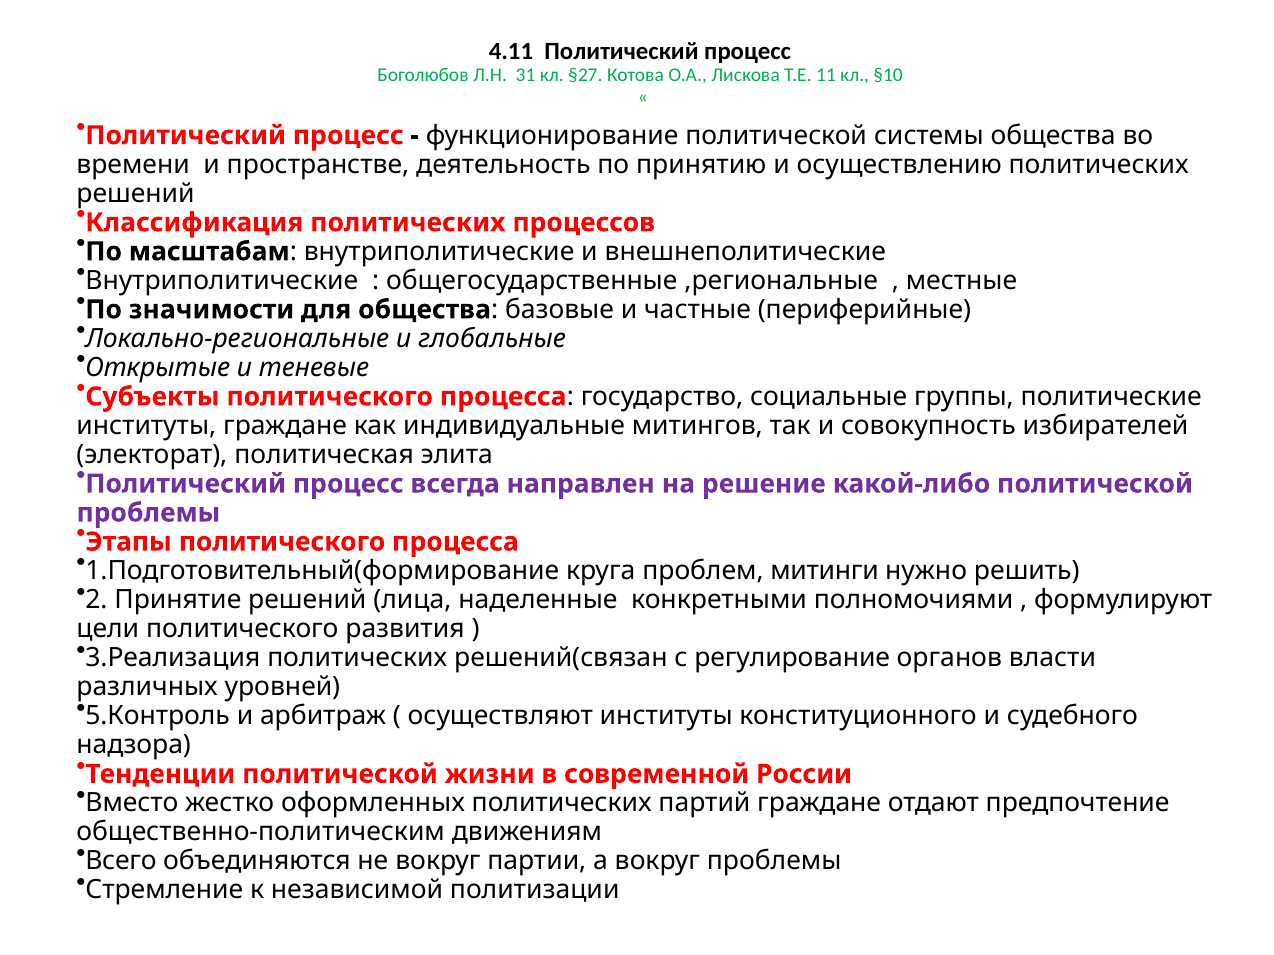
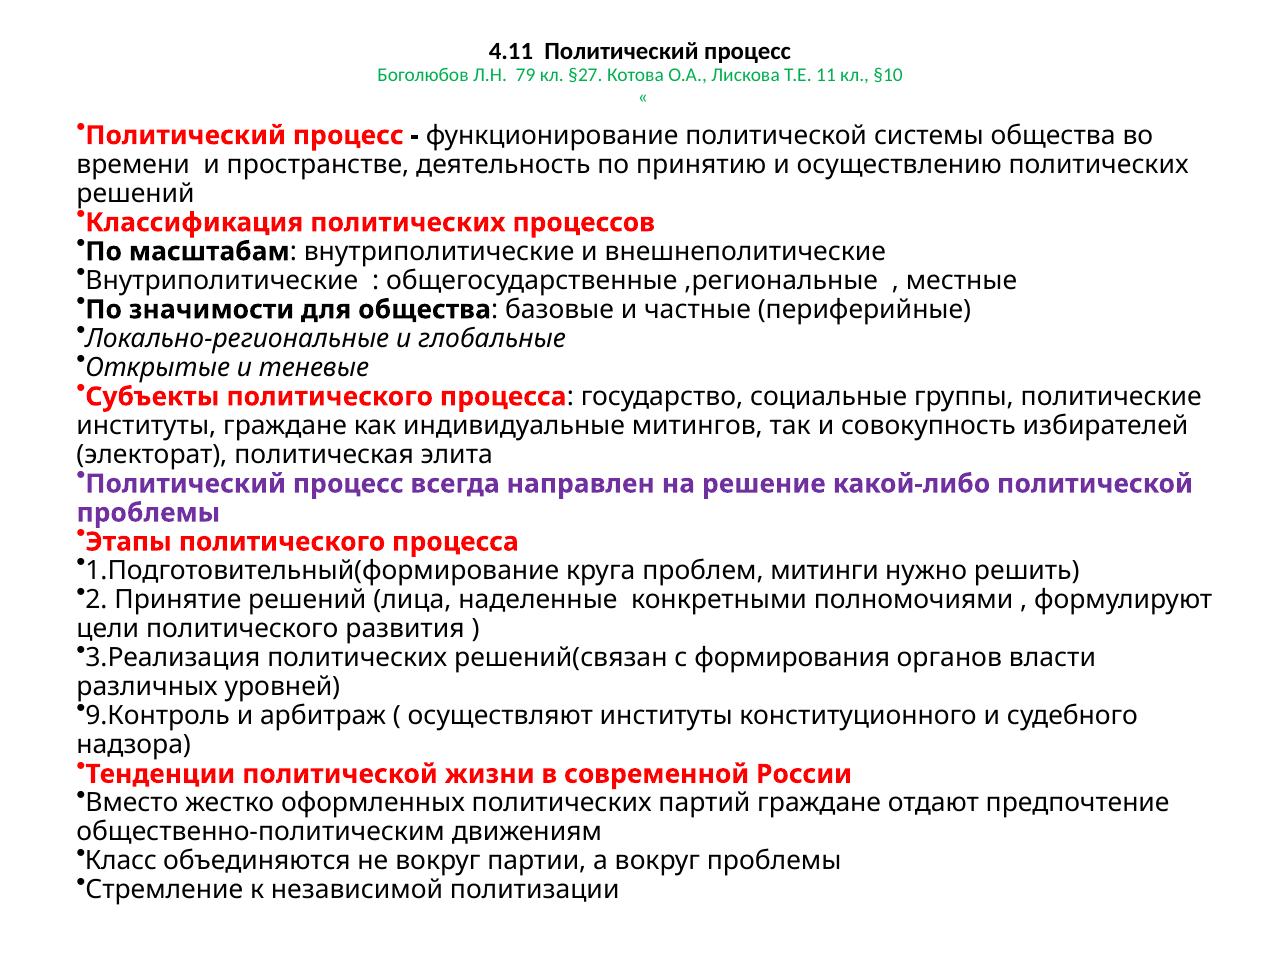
31: 31 -> 79
регулирование: регулирование -> формирования
5.Контроль: 5.Контроль -> 9.Контроль
Всего: Всего -> Класс
